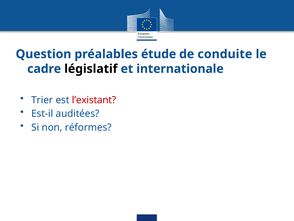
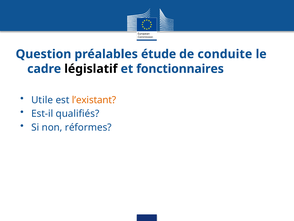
internationale: internationale -> fonctionnaires
Trier: Trier -> Utile
l’existant colour: red -> orange
auditées: auditées -> qualifiés
